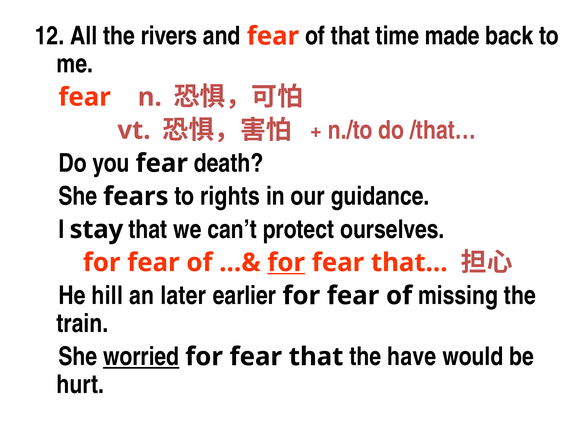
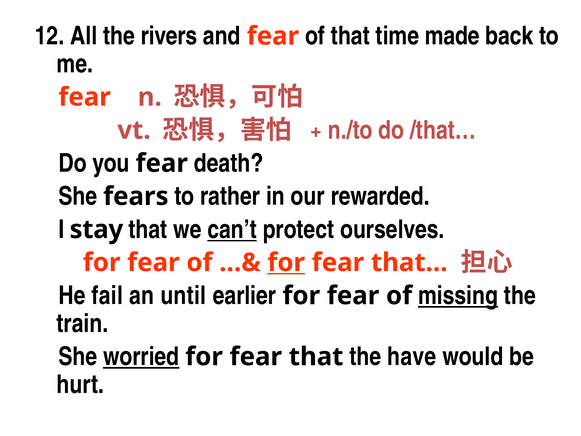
rights: rights -> rather
guidance: guidance -> rewarded
can’t underline: none -> present
hill: hill -> fail
later: later -> until
missing underline: none -> present
